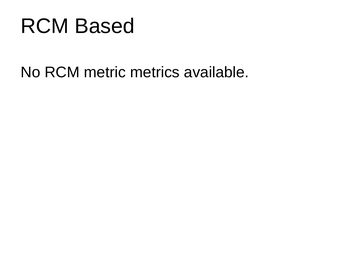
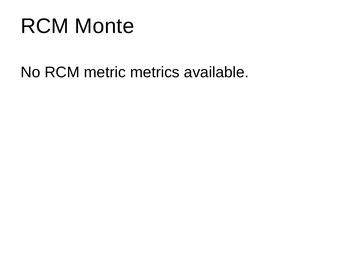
Based: Based -> Monte
